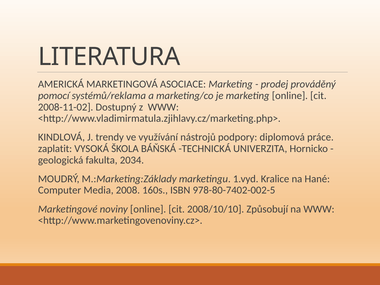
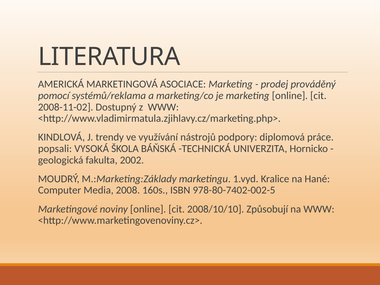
zaplatit: zaplatit -> popsali
2034: 2034 -> 2002
